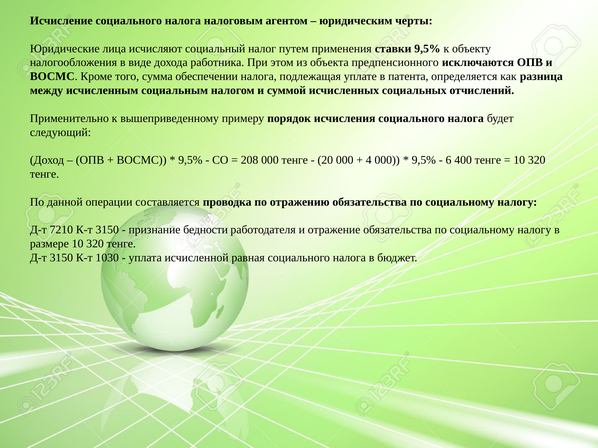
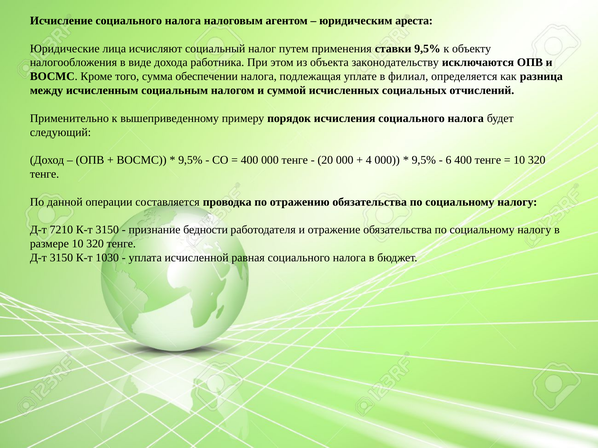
черты: черты -> ареста
предпенсионного: предпенсионного -> законодательству
патента: патента -> филиал
208 at (250, 160): 208 -> 400
